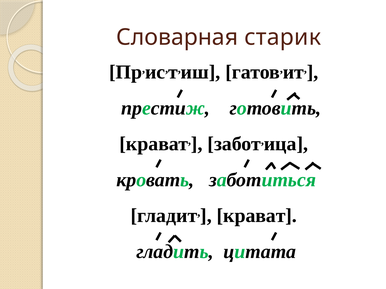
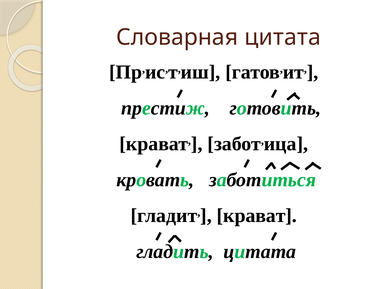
Словарная старик: старик -> цитата
